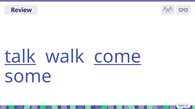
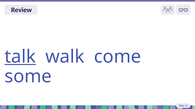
come underline: present -> none
